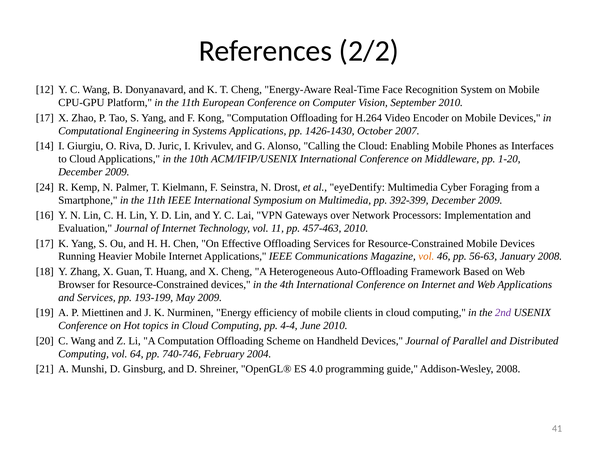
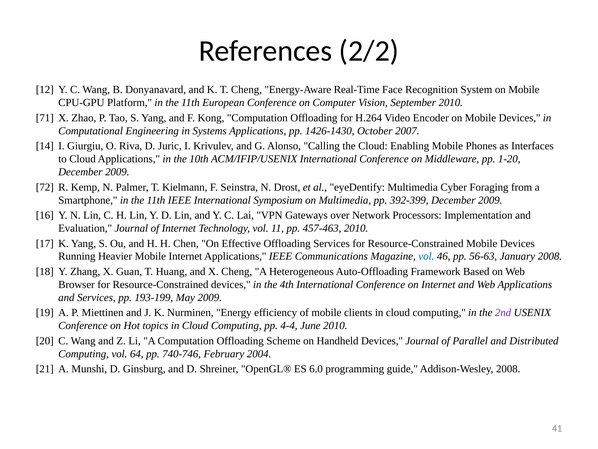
17 at (45, 118): 17 -> 71
24: 24 -> 72
vol at (426, 256) colour: orange -> blue
4.0: 4.0 -> 6.0
